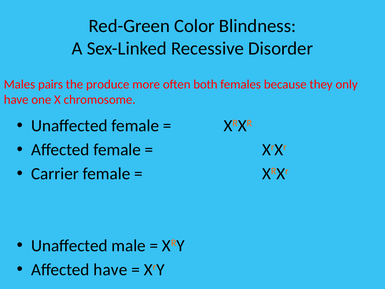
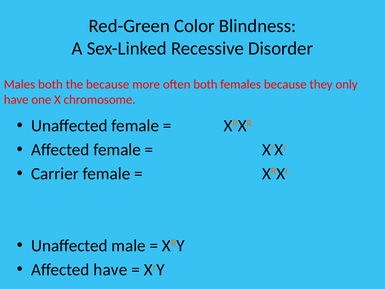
Males pairs: pairs -> both
the produce: produce -> because
